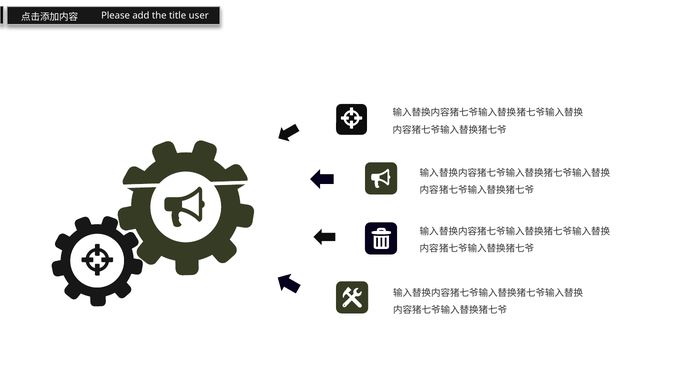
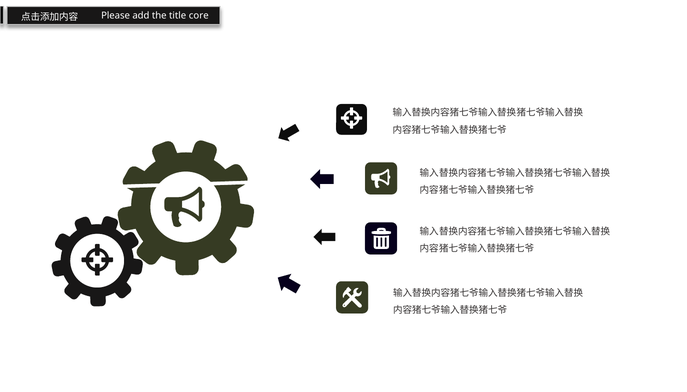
user: user -> core
